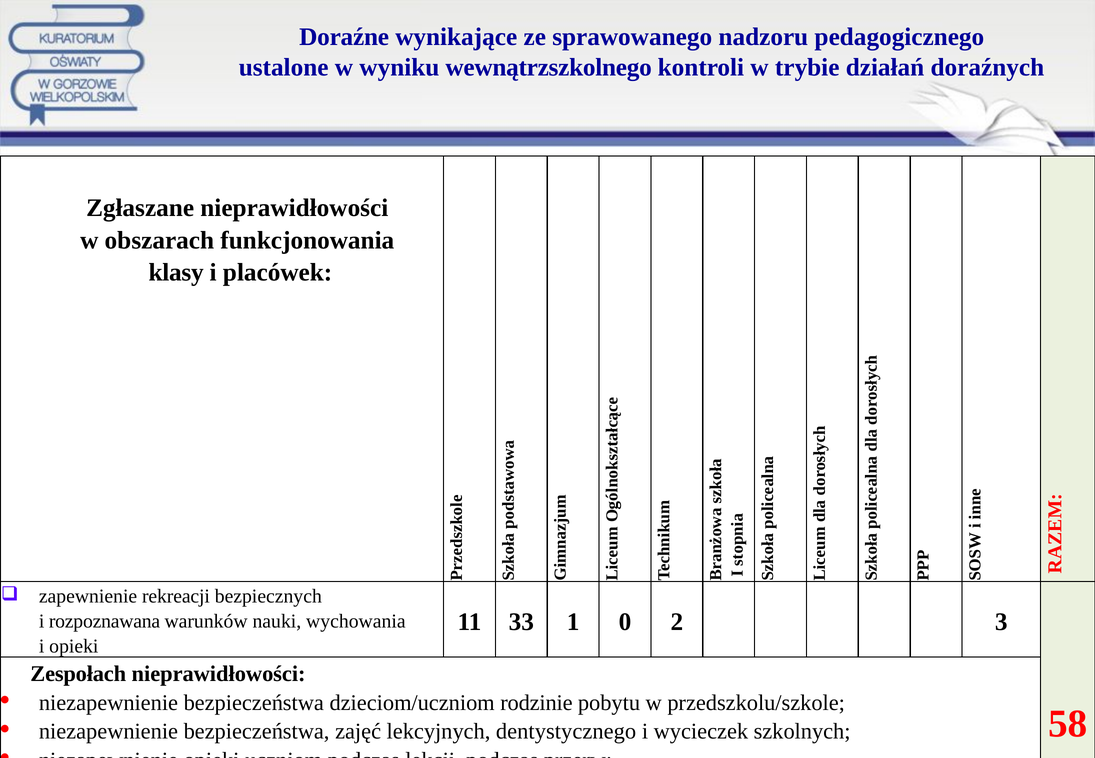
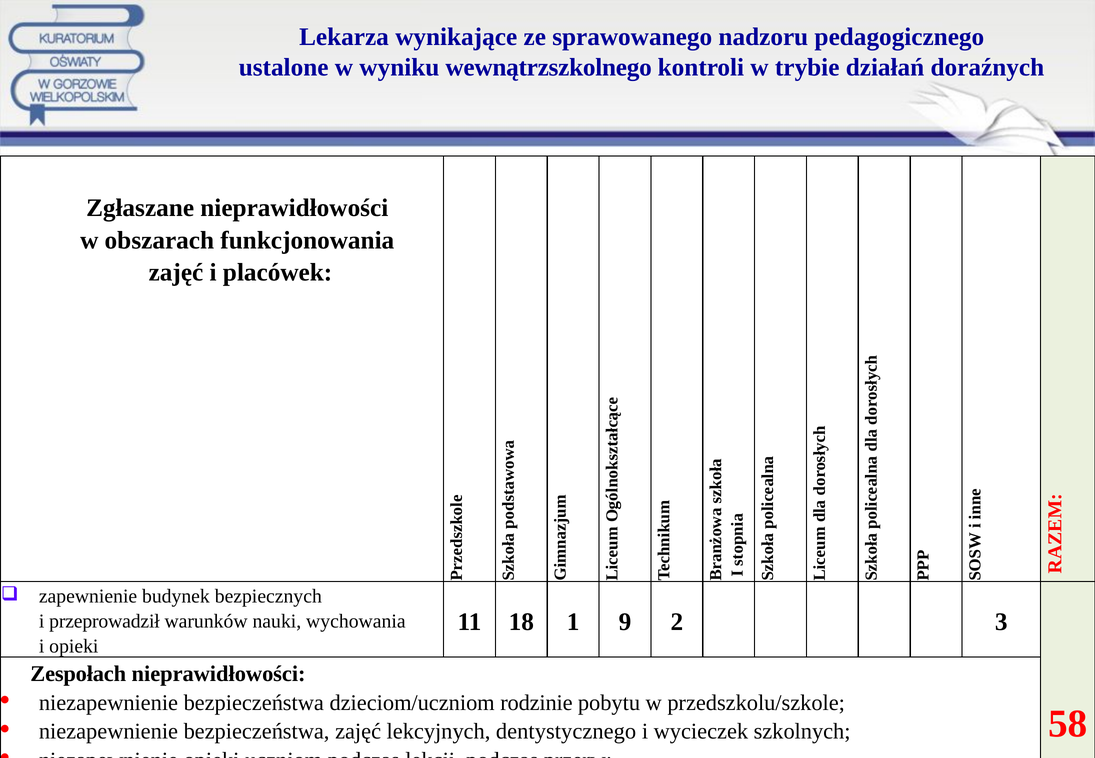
Doraźne: Doraźne -> Lekarza
klasy at (176, 272): klasy -> zajęć
rekreacji: rekreacji -> budynek
33: 33 -> 18
0: 0 -> 9
rozpoznawana: rozpoznawana -> przeprowadził
